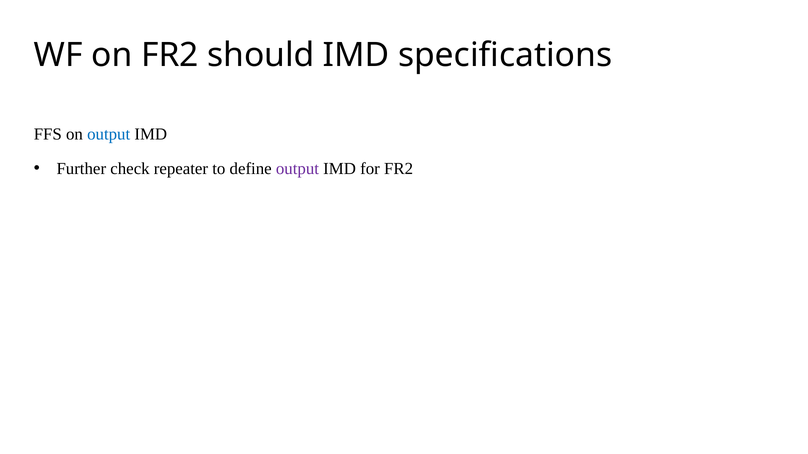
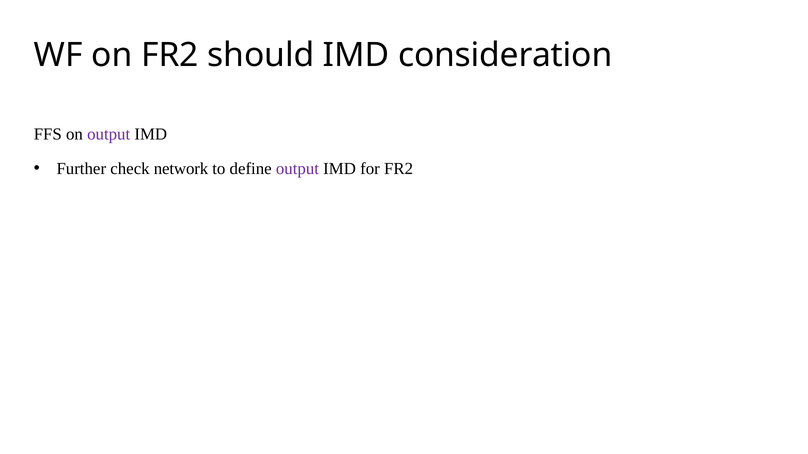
specifications: specifications -> consideration
output at (109, 134) colour: blue -> purple
repeater: repeater -> network
